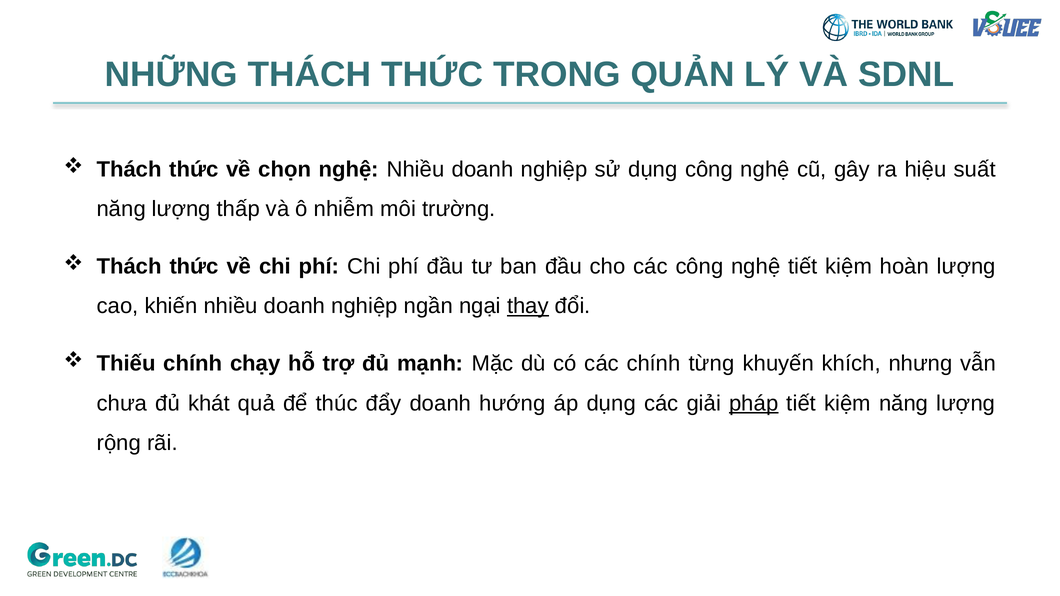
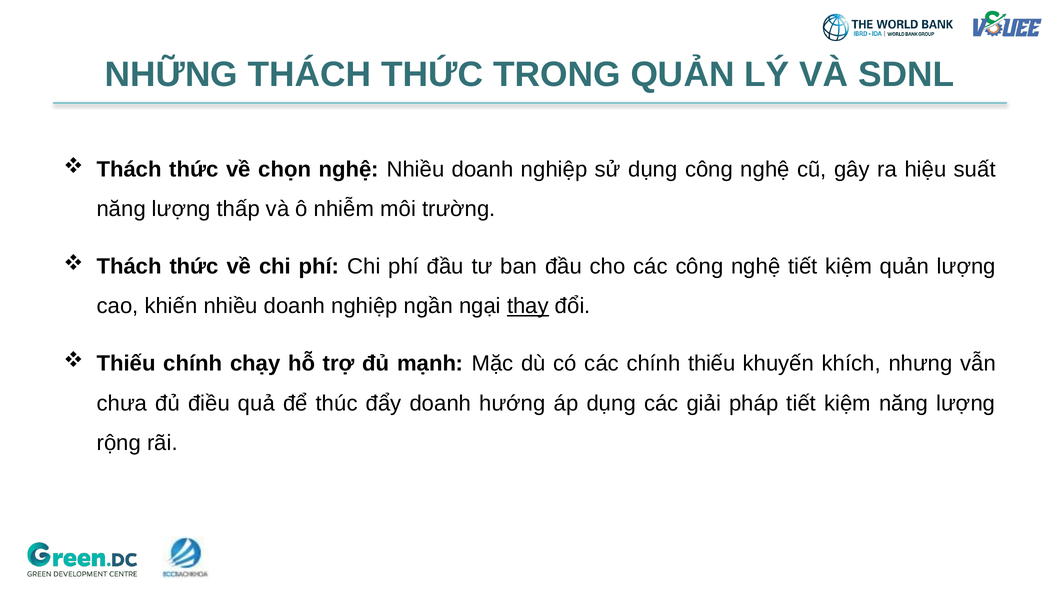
kiệm hoàn: hoàn -> quản
chính từng: từng -> thiếu
khát: khát -> điều
pháp underline: present -> none
